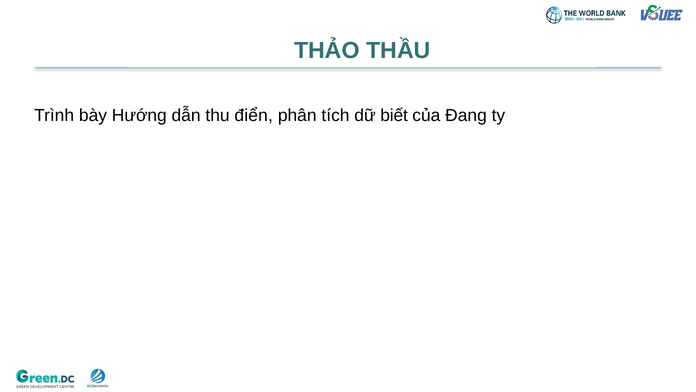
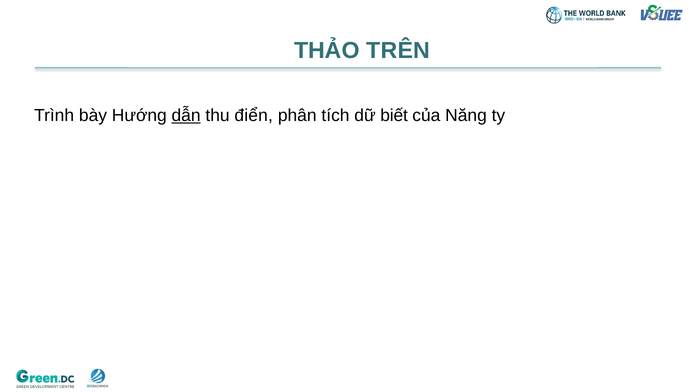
THẦU: THẦU -> TRÊN
dẫn underline: none -> present
Đang: Đang -> Năng
